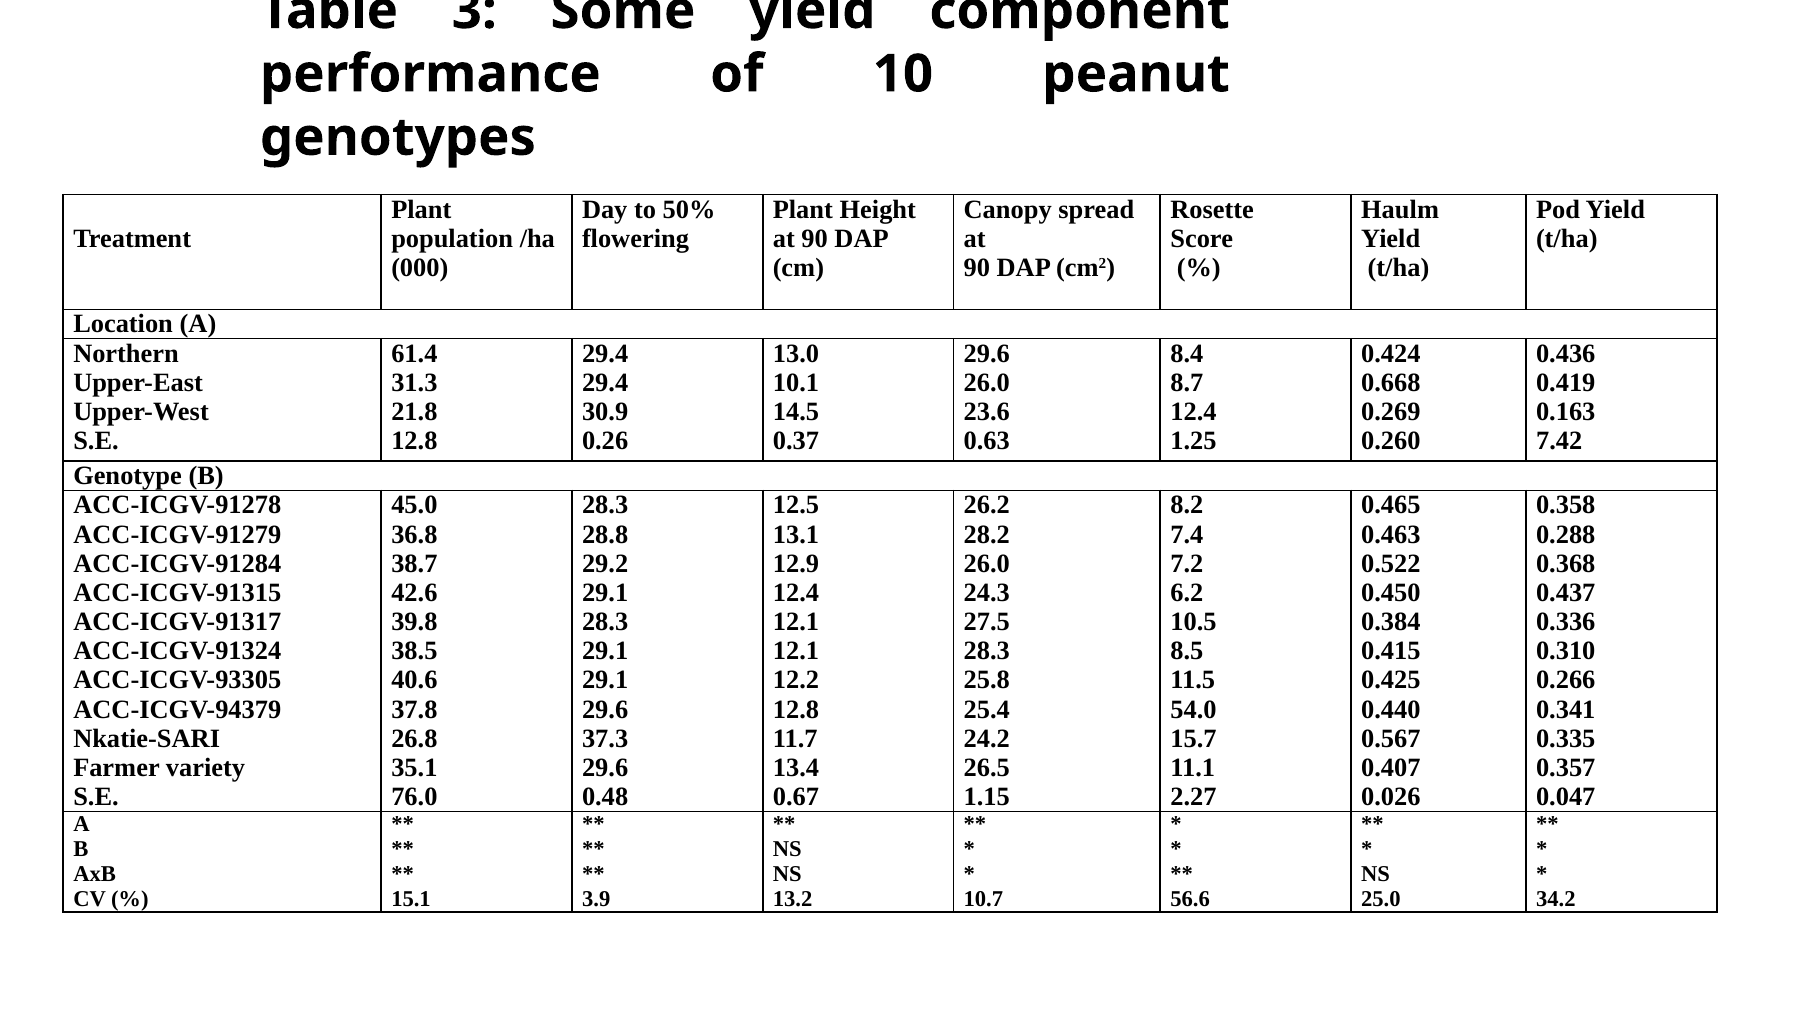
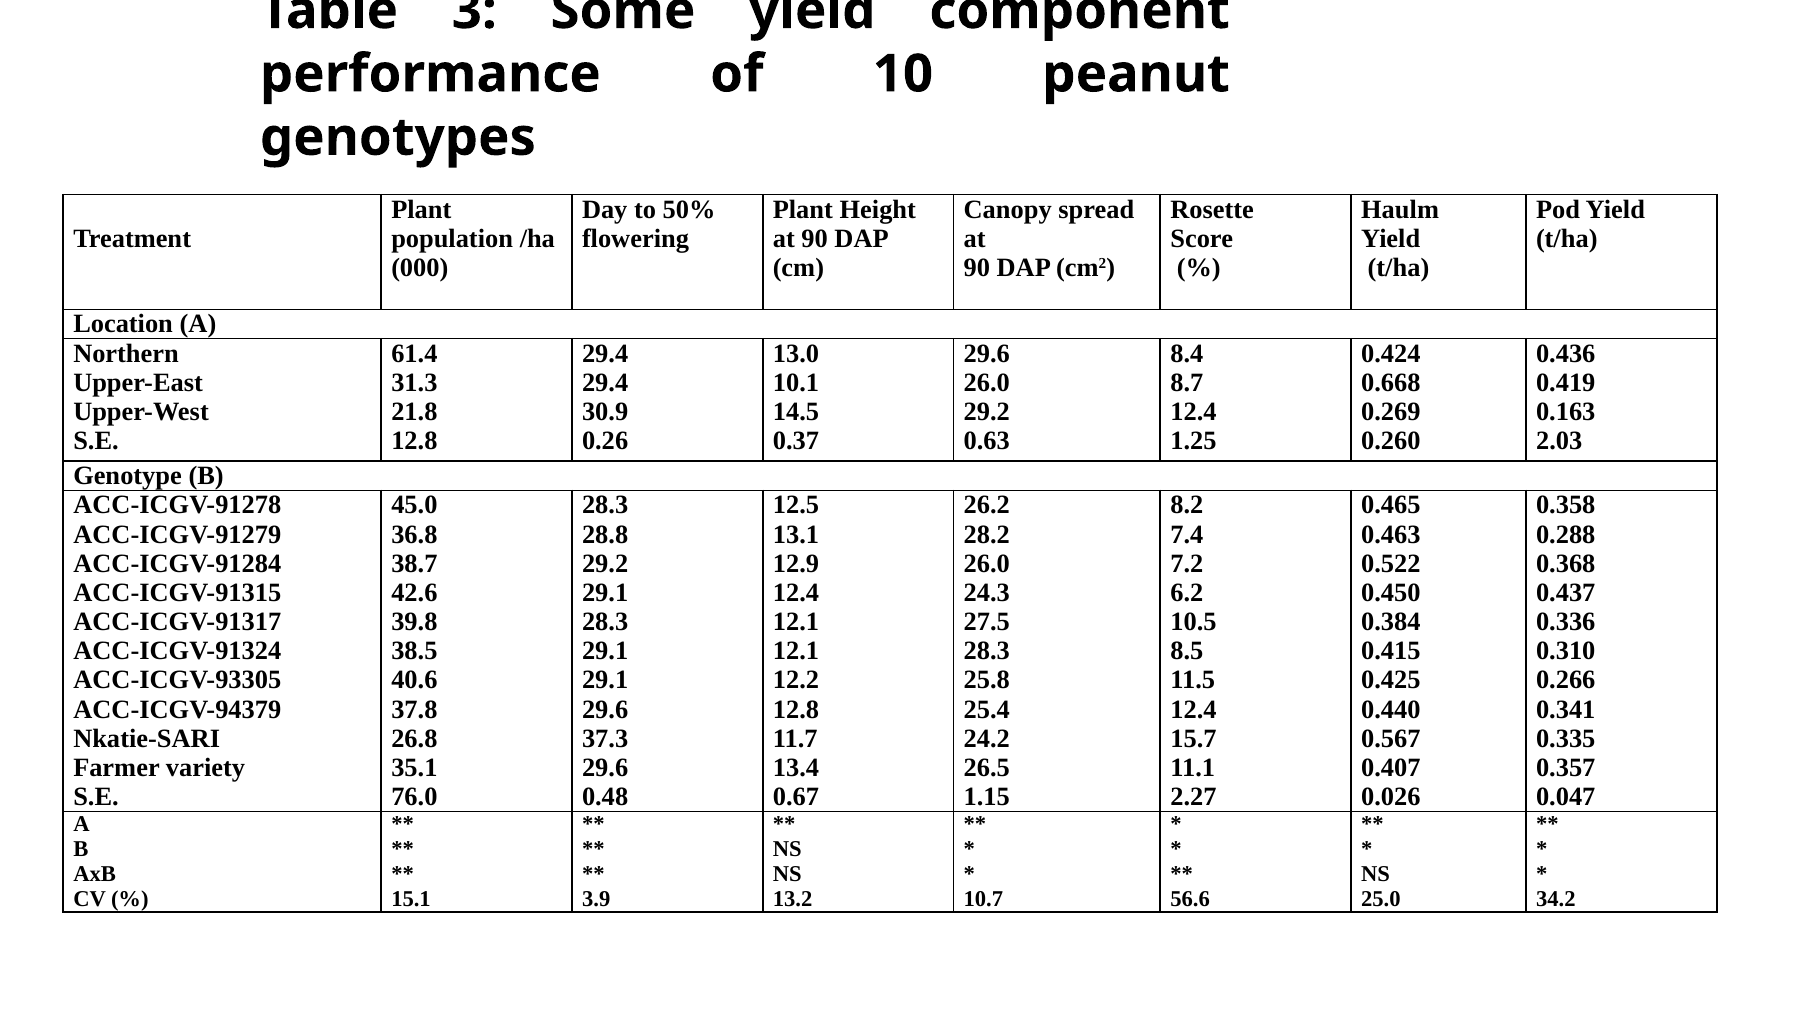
23.6 at (987, 412): 23.6 -> 29.2
7.42: 7.42 -> 2.03
54.0 at (1193, 710): 54.0 -> 12.4
